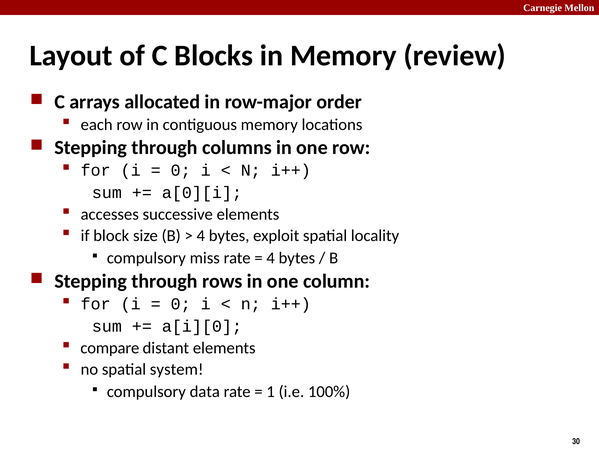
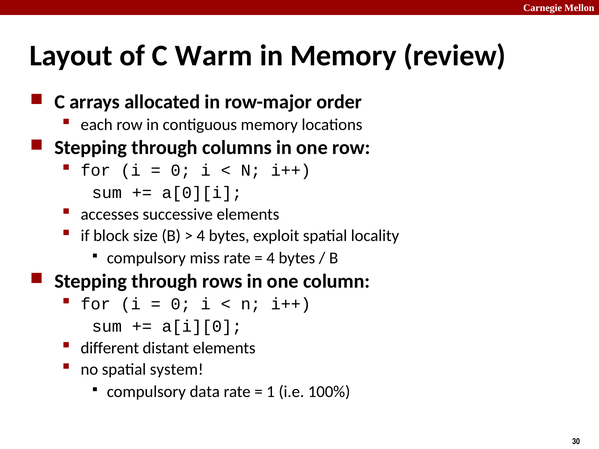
Blocks: Blocks -> Warm
compare: compare -> different
